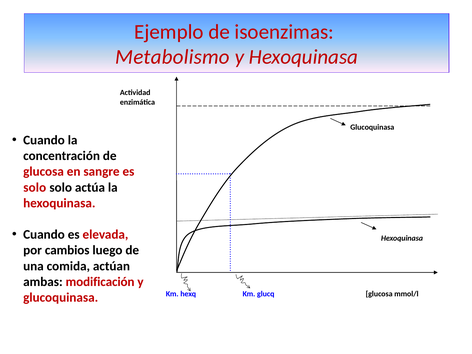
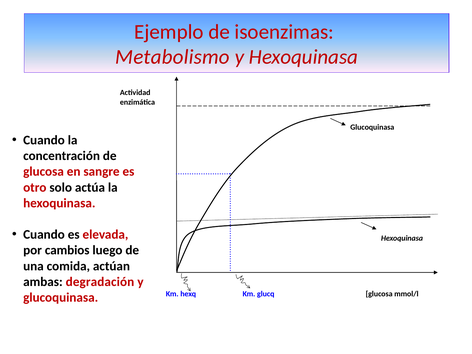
solo at (35, 187): solo -> otro
modificación: modificación -> degradación
